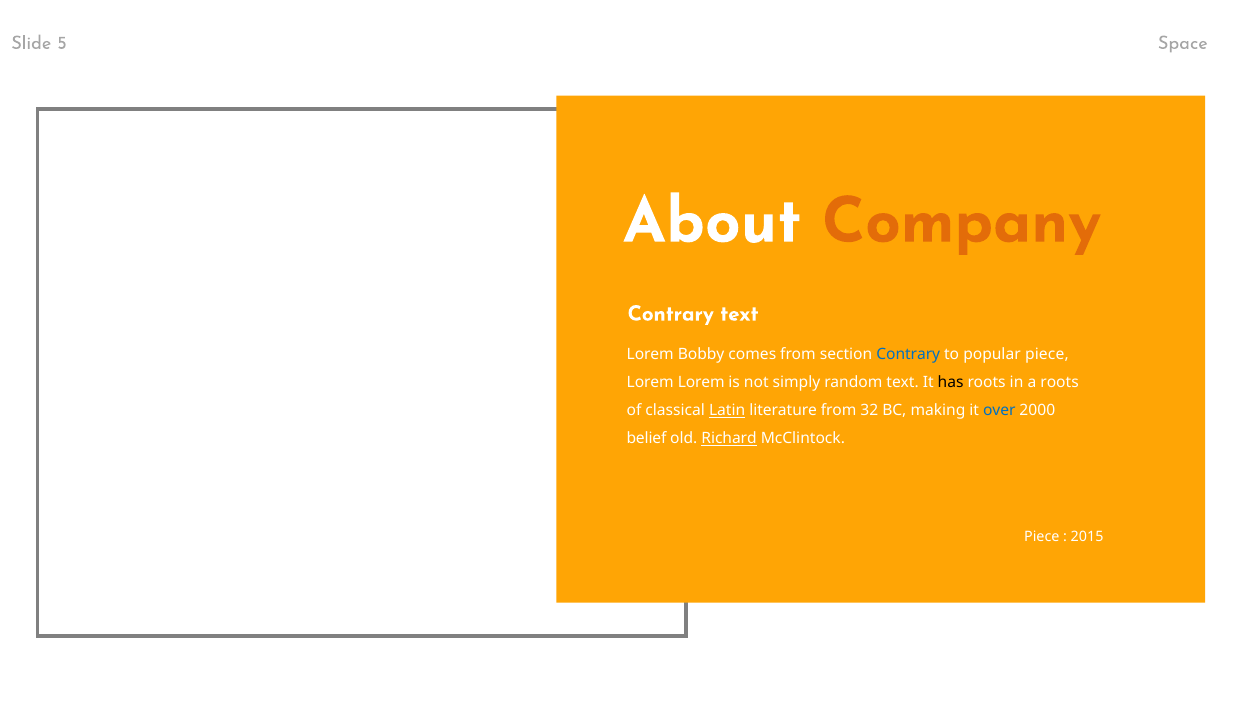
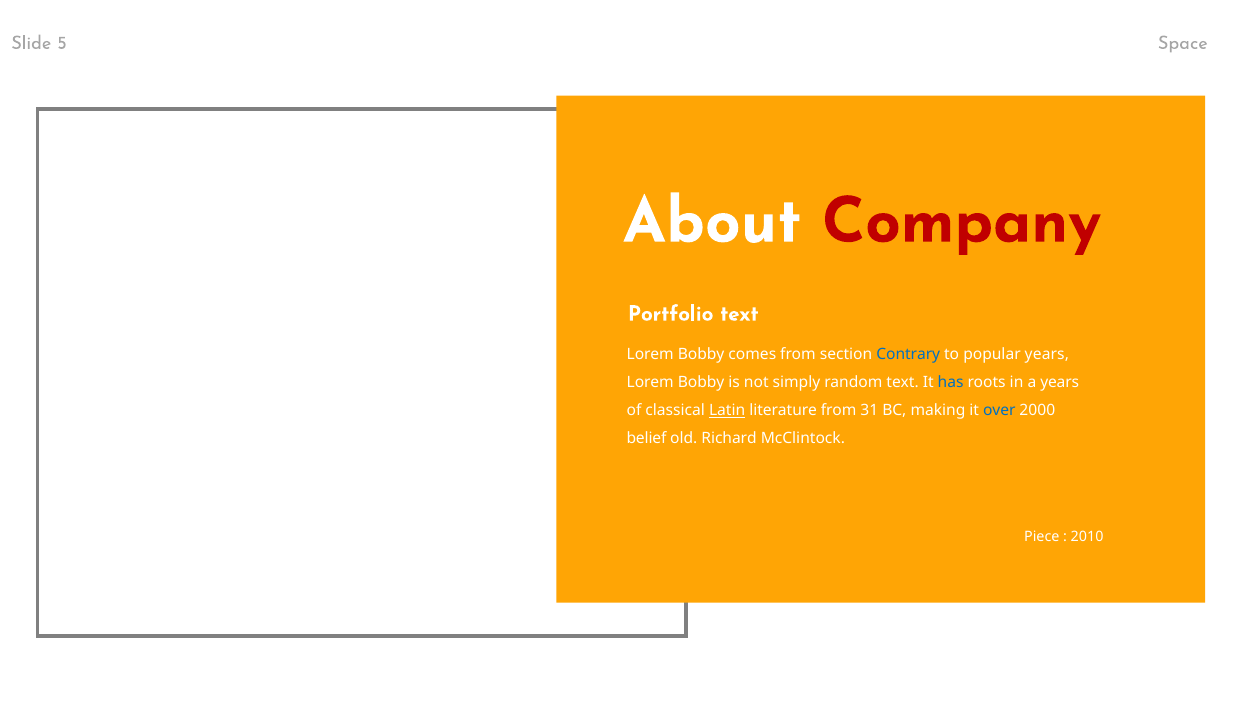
Company colour: orange -> red
Contrary at (671, 313): Contrary -> Portfolio
popular piece: piece -> years
Lorem at (701, 382): Lorem -> Bobby
has colour: black -> blue
a roots: roots -> years
32: 32 -> 31
Richard underline: present -> none
2015: 2015 -> 2010
